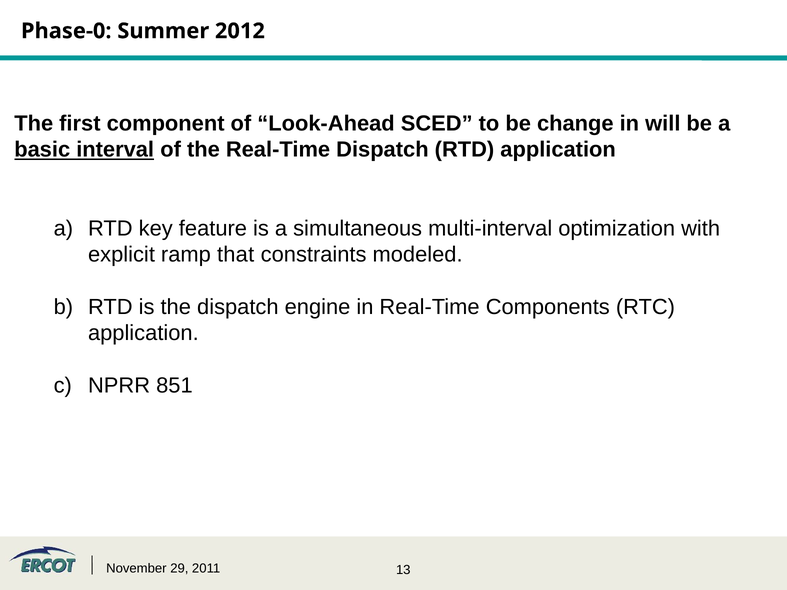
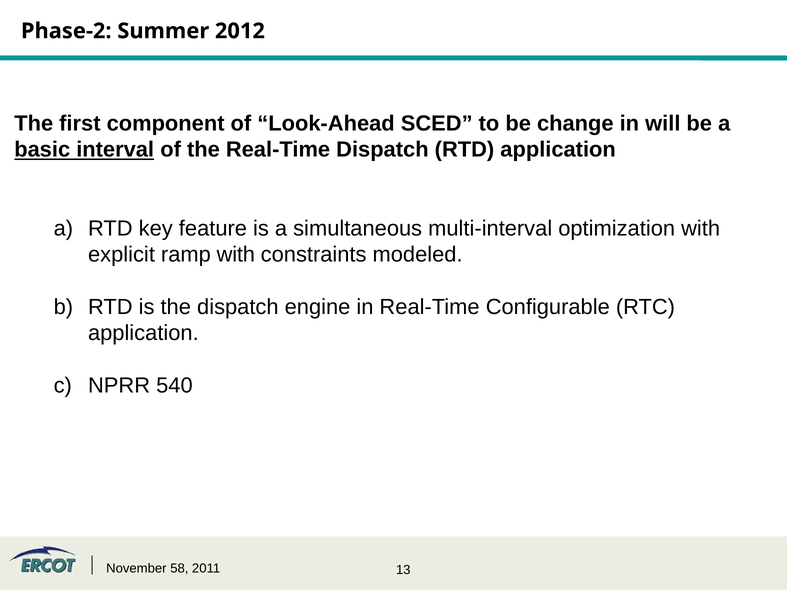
Phase-0: Phase-0 -> Phase-2
ramp that: that -> with
Components: Components -> Configurable
851: 851 -> 540
29: 29 -> 58
